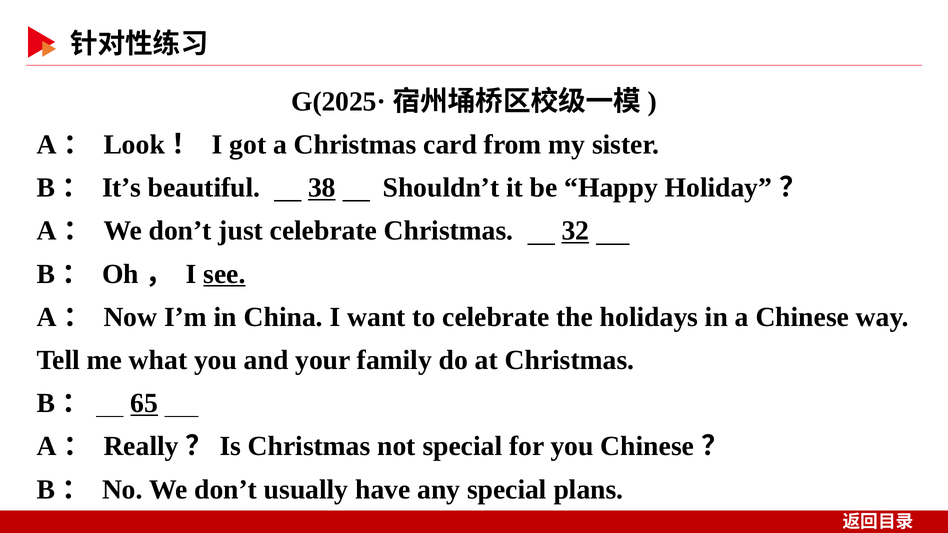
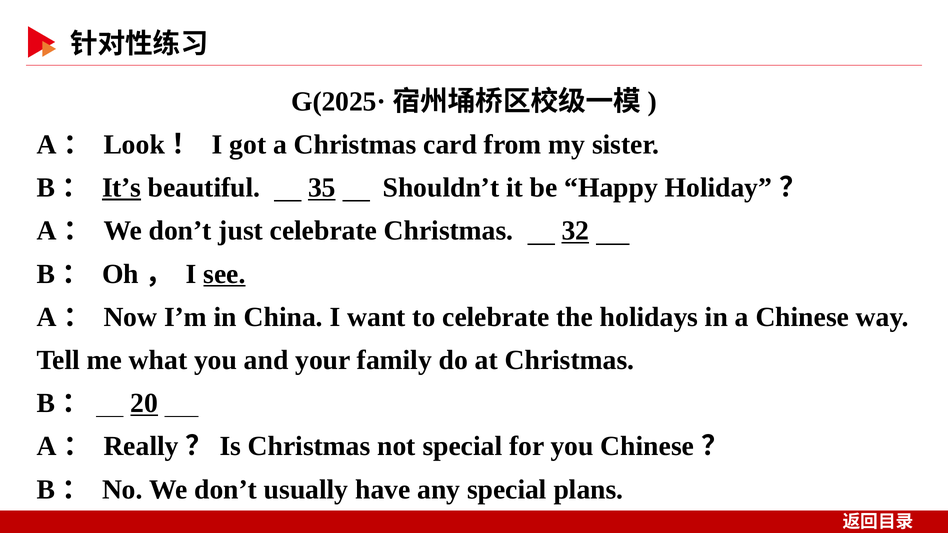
It’s underline: none -> present
38: 38 -> 35
65: 65 -> 20
